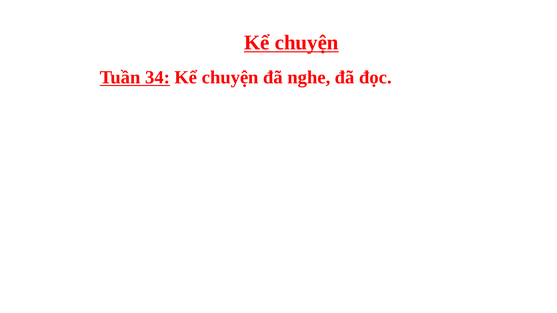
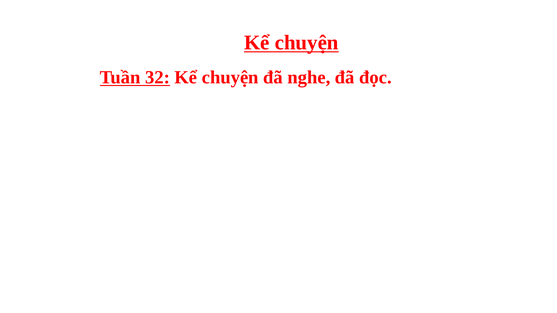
34: 34 -> 32
